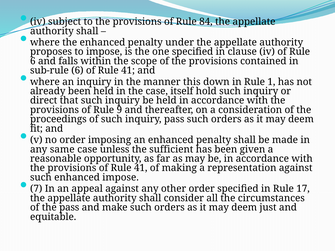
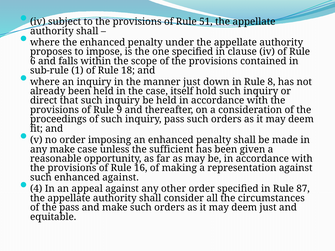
84: 84 -> 51
sub-rule 6: 6 -> 1
41 at (128, 71): 41 -> 18
manner this: this -> just
1: 1 -> 8
any same: same -> make
provisions of Rule 41: 41 -> 16
enhanced impose: impose -> against
7: 7 -> 4
17: 17 -> 87
